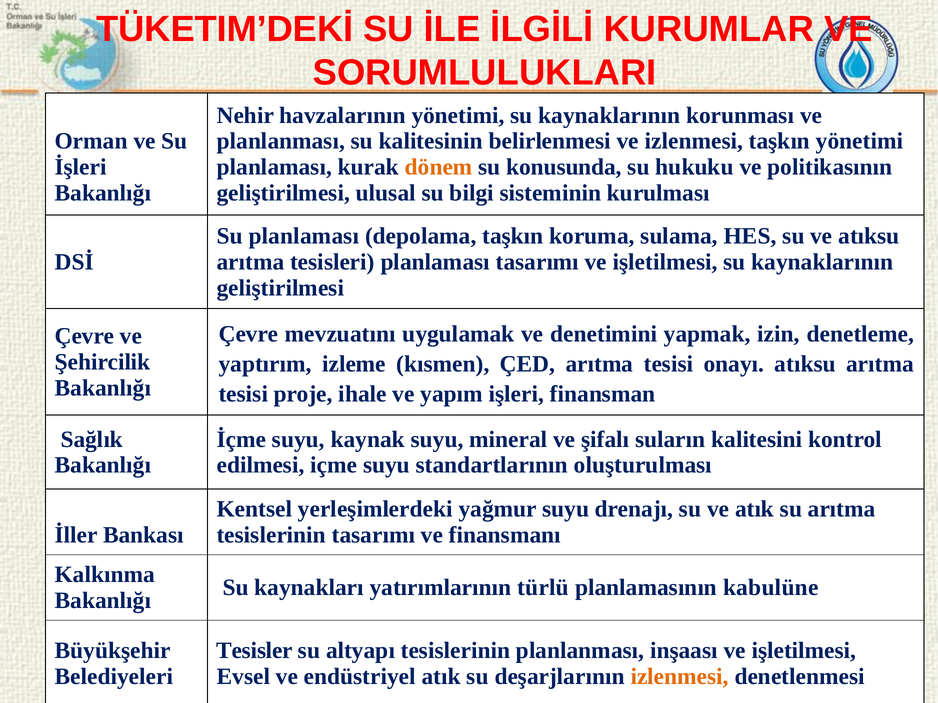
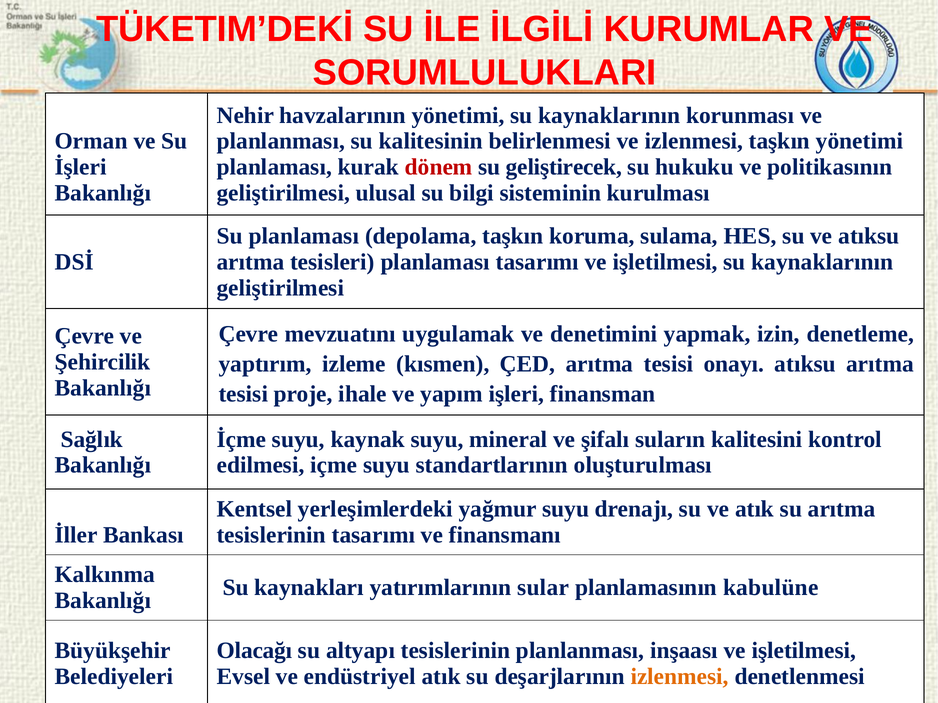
dönem colour: orange -> red
konusunda: konusunda -> geliştirecek
türlü: türlü -> sular
Tesisler: Tesisler -> Olacağı
